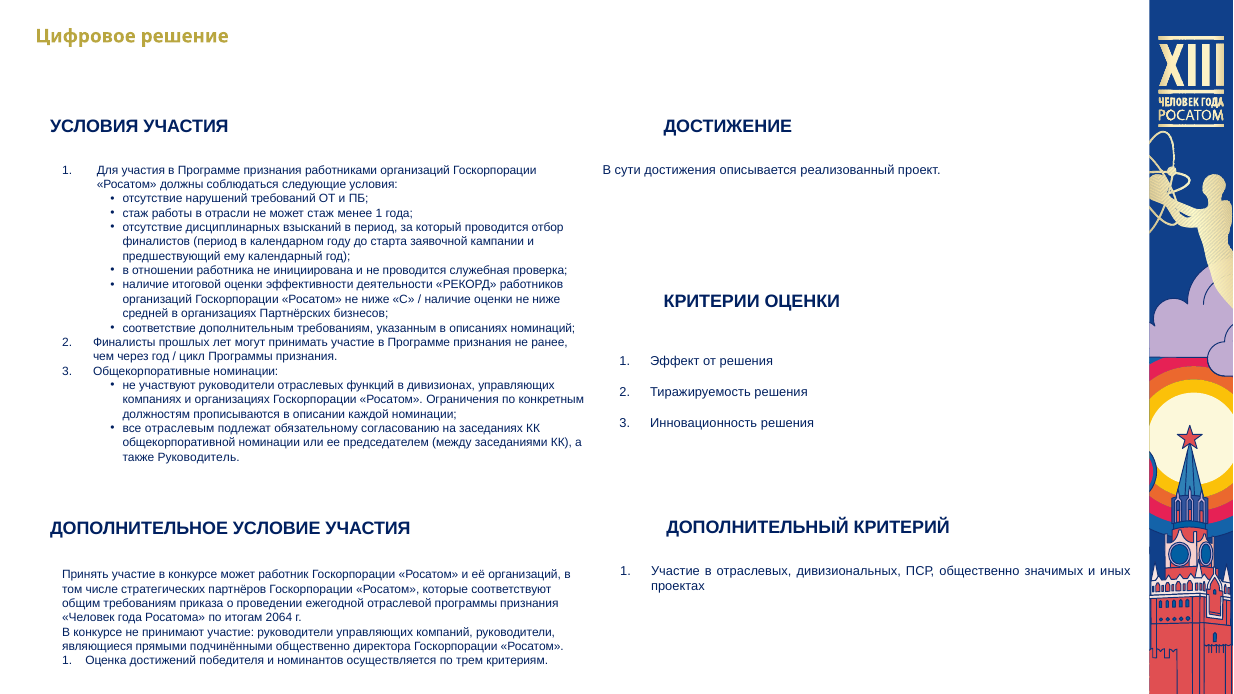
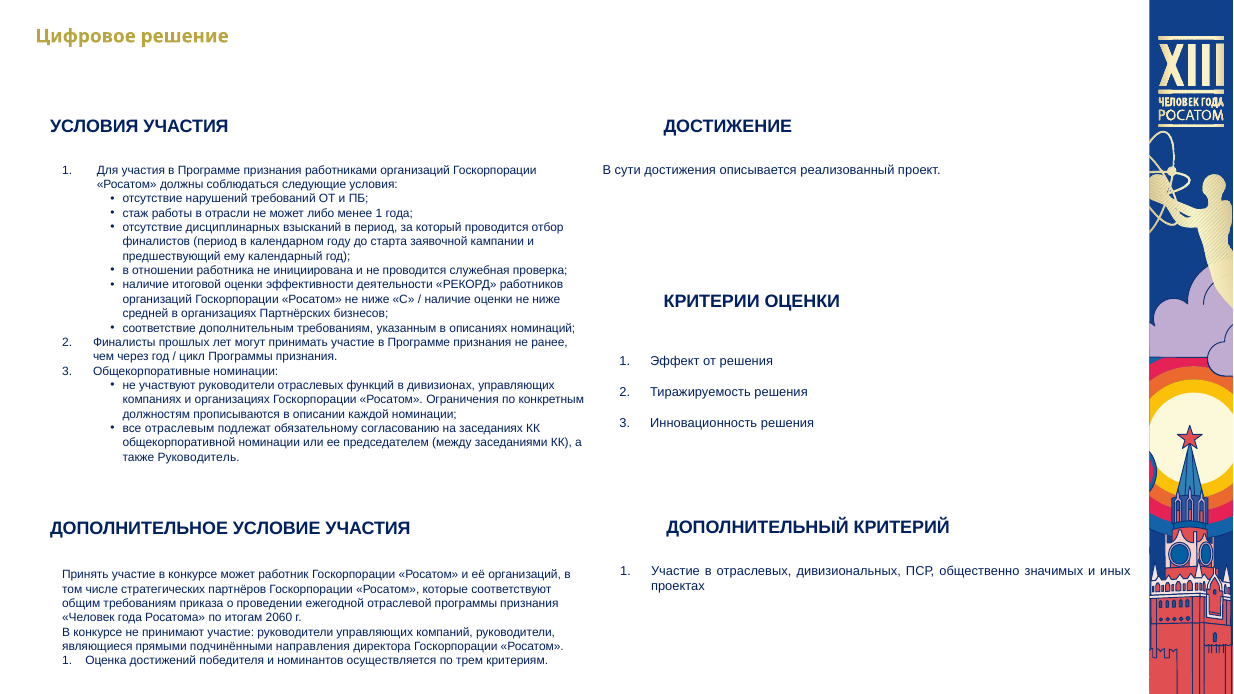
может стаж: стаж -> либо
2064: 2064 -> 2060
подчинёнными общественно: общественно -> направления
